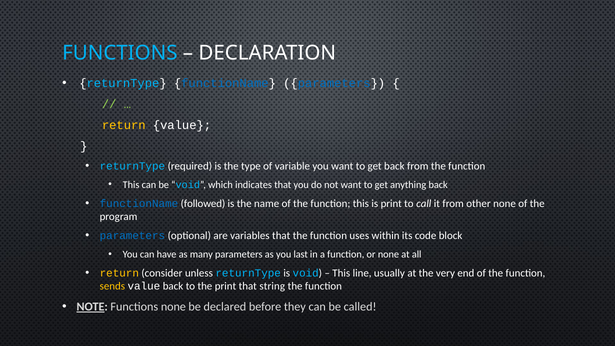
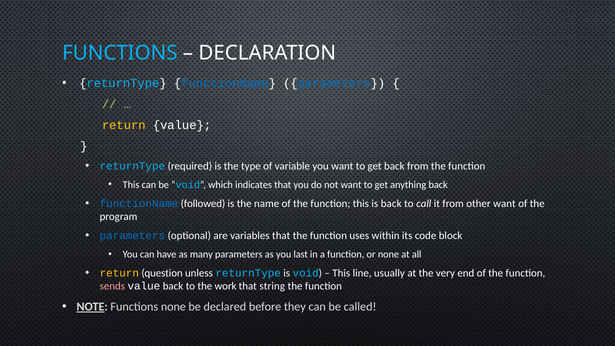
is print: print -> back
other none: none -> want
consider: consider -> question
sends colour: yellow -> pink
the print: print -> work
